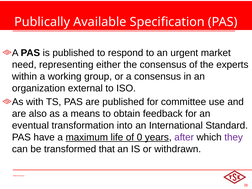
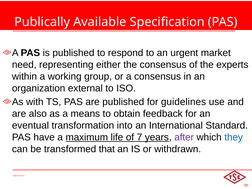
committee: committee -> guidelines
0: 0 -> 7
they colour: purple -> blue
